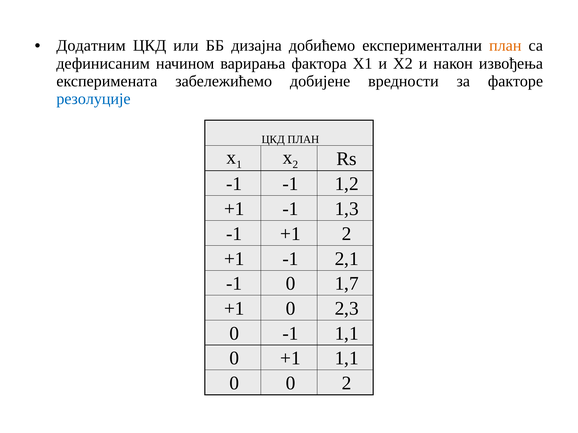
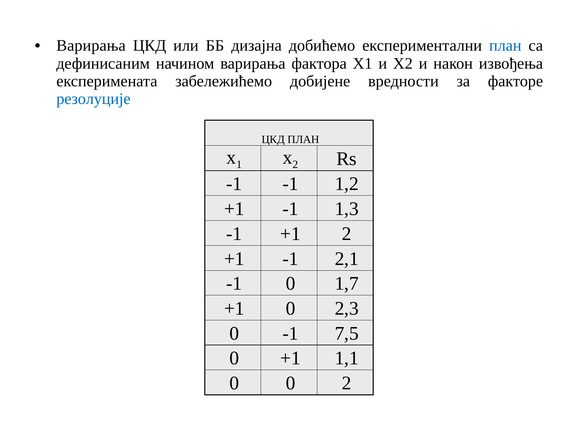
Додатним at (91, 46): Додатним -> Варирања
план at (505, 46) colour: orange -> blue
-1 1,1: 1,1 -> 7,5
